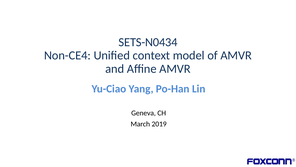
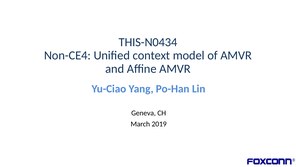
SETS-N0434: SETS-N0434 -> THIS-N0434
